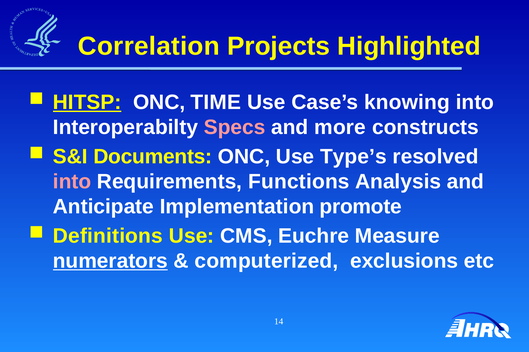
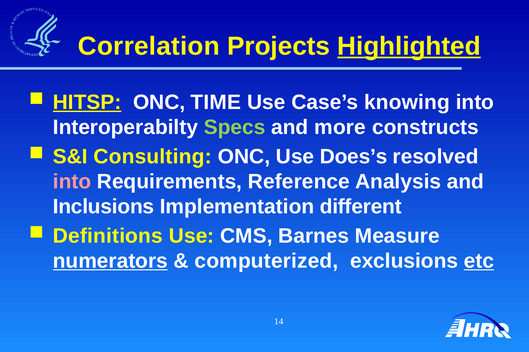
Highlighted underline: none -> present
Specs colour: pink -> light green
Documents: Documents -> Consulting
Type’s: Type’s -> Does’s
Functions: Functions -> Reference
Anticipate: Anticipate -> Inclusions
promote: promote -> different
Euchre: Euchre -> Barnes
etc underline: none -> present
